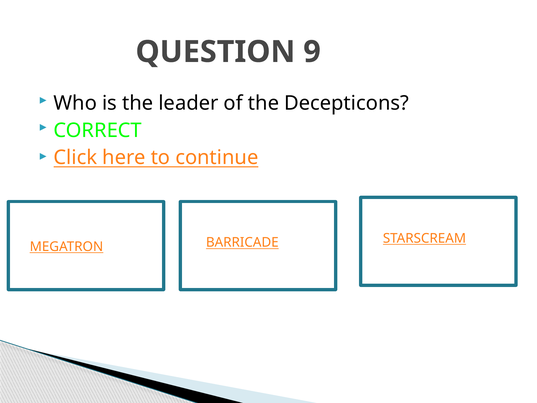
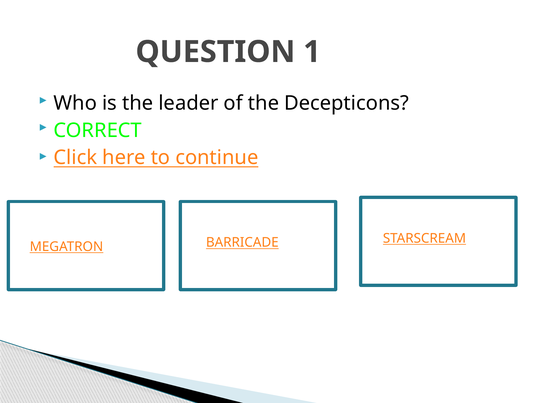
9: 9 -> 1
